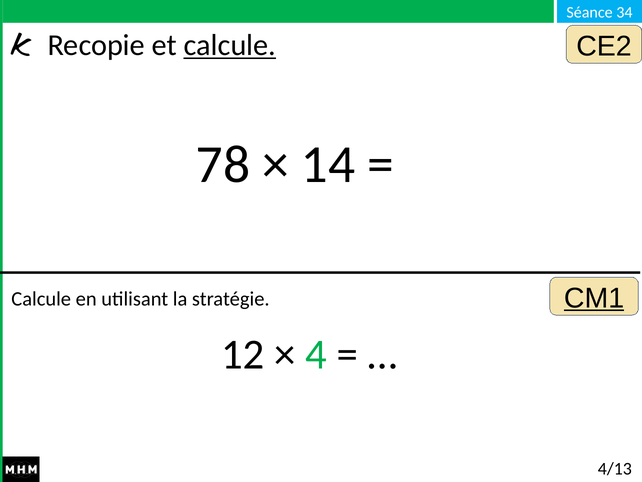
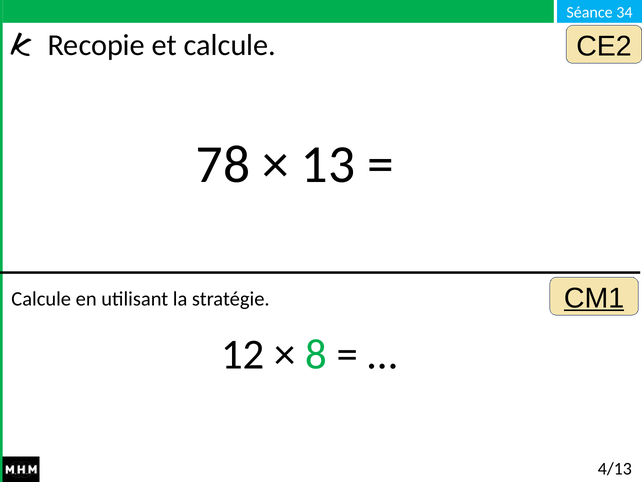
calcule at (230, 45) underline: present -> none
14: 14 -> 13
4: 4 -> 8
